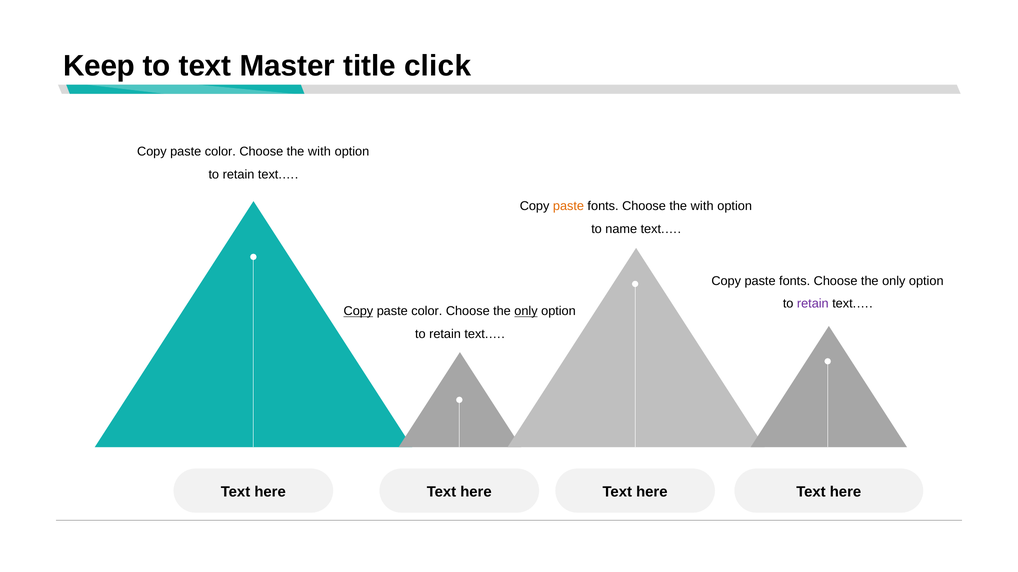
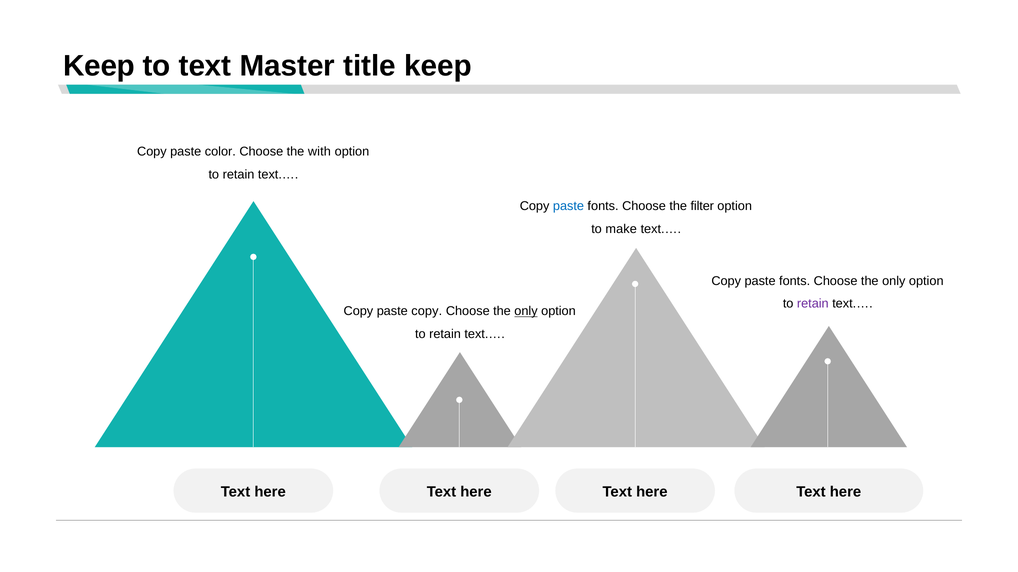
title click: click -> keep
paste at (568, 206) colour: orange -> blue
fonts Choose the with: with -> filter
name: name -> make
Copy at (358, 312) underline: present -> none
color at (427, 312): color -> copy
